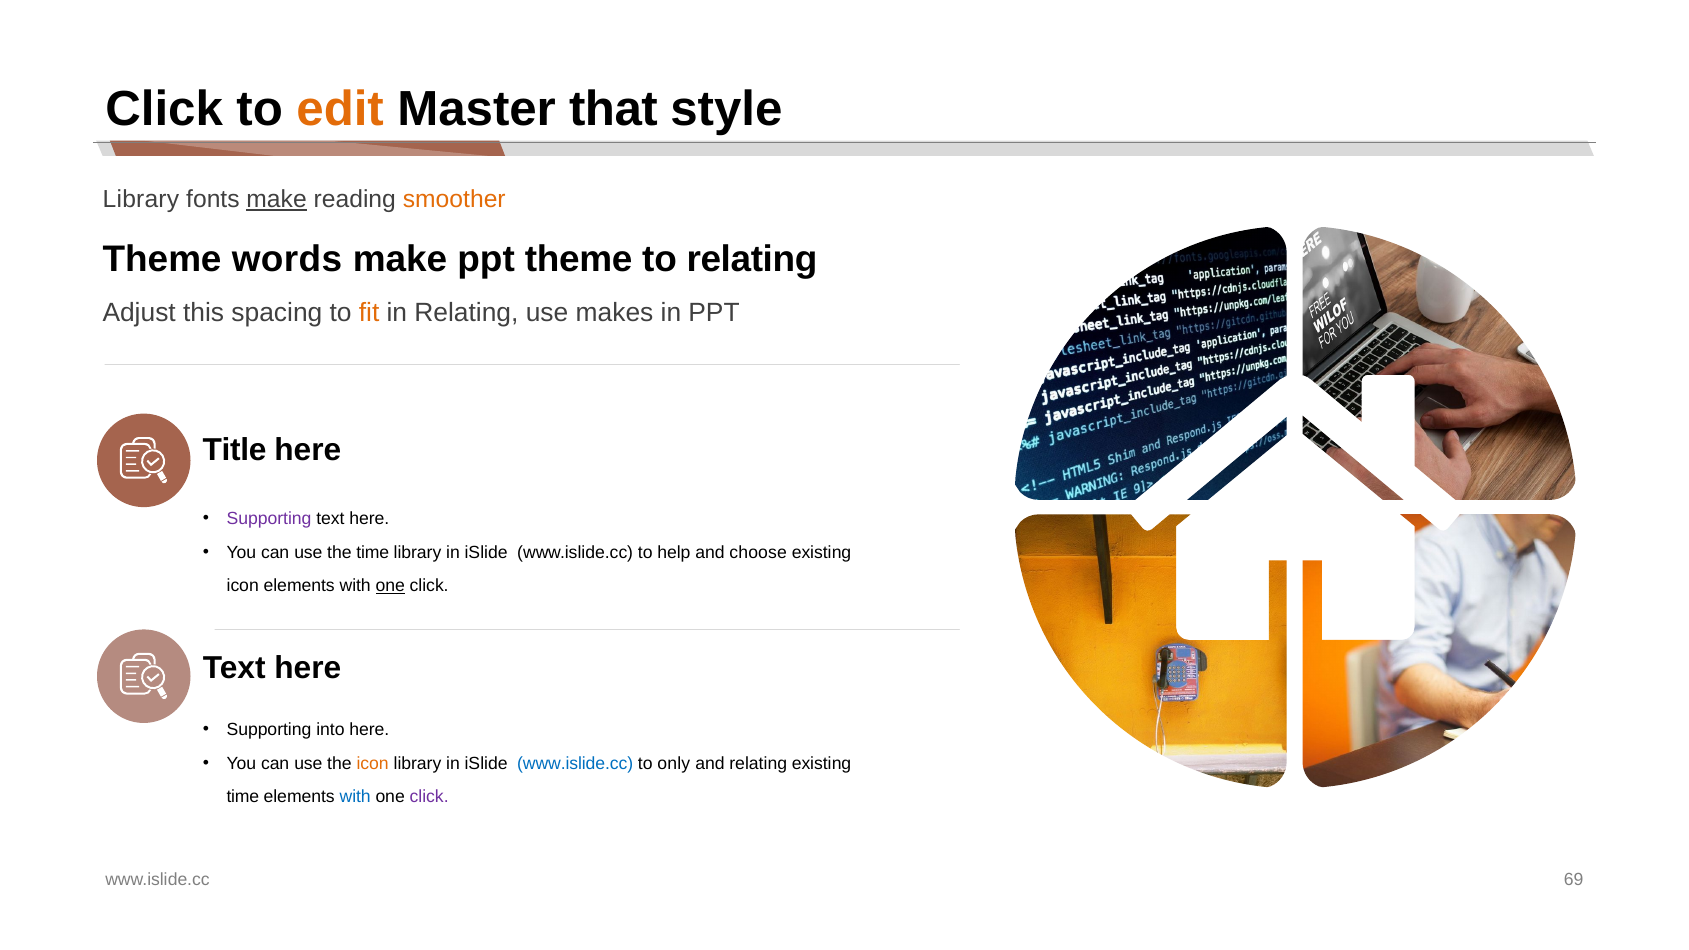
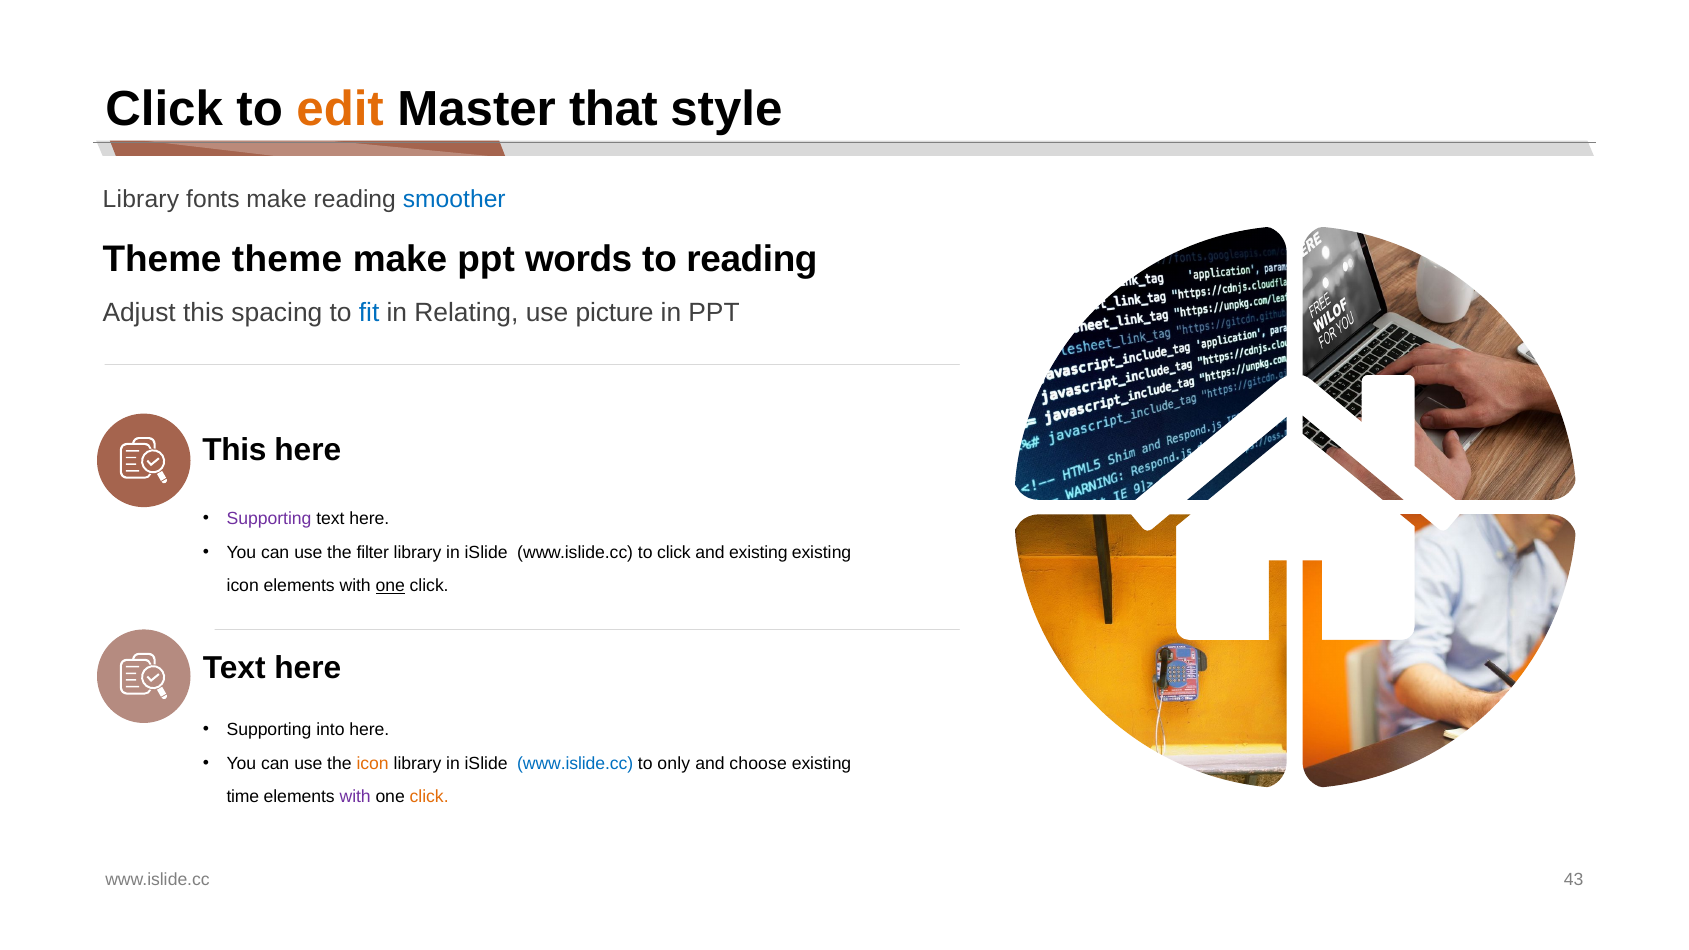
make at (277, 199) underline: present -> none
smoother colour: orange -> blue
Theme words: words -> theme
ppt theme: theme -> words
to relating: relating -> reading
fit colour: orange -> blue
makes: makes -> picture
Title at (234, 450): Title -> This
the time: time -> filter
to help: help -> click
and choose: choose -> existing
and relating: relating -> choose
with at (355, 797) colour: blue -> purple
click at (429, 797) colour: purple -> orange
69: 69 -> 43
